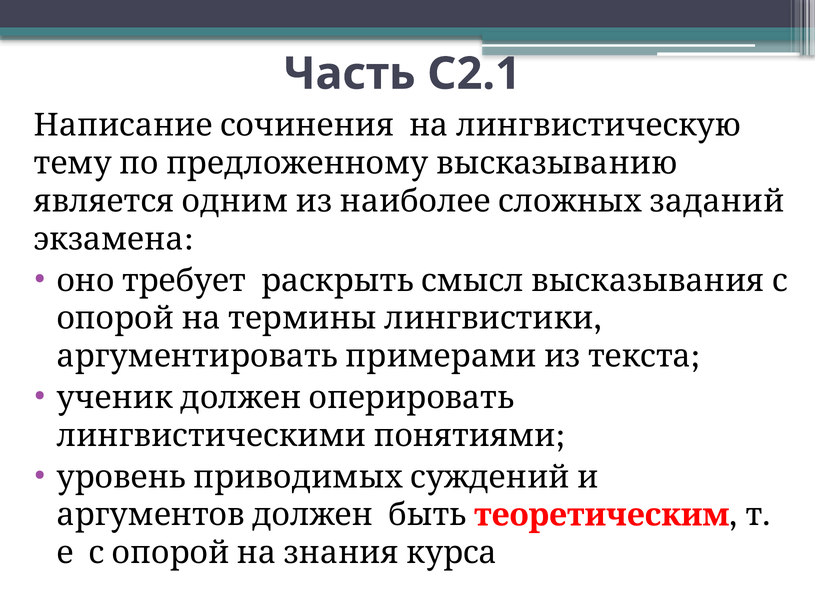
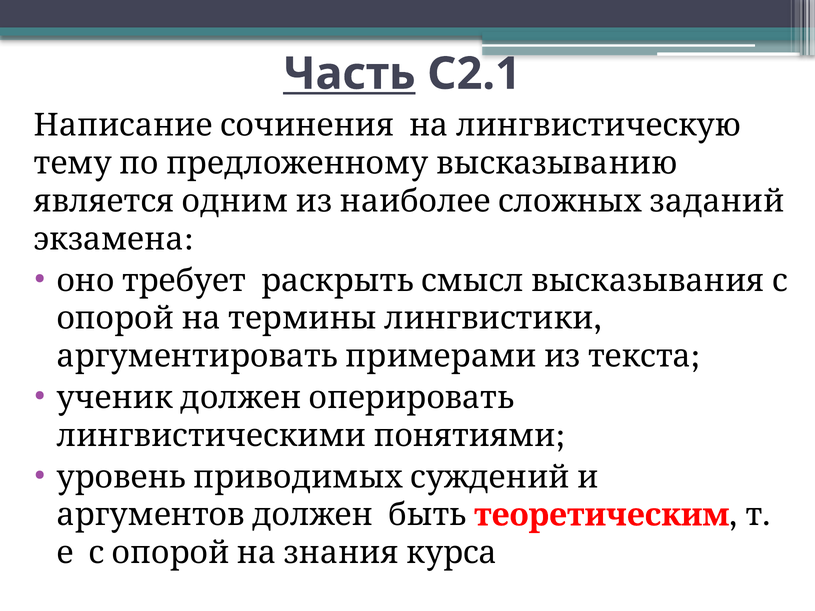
Часть underline: none -> present
